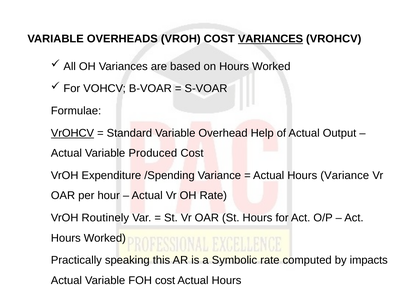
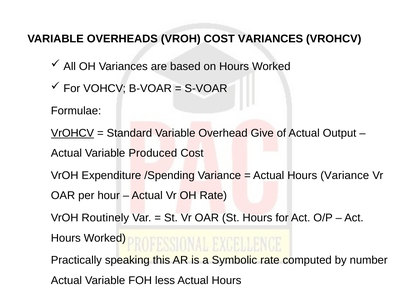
VARIANCES at (271, 39) underline: present -> none
Help: Help -> Give
impacts: impacts -> number
FOH cost: cost -> less
